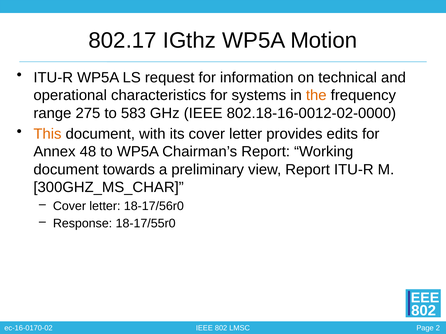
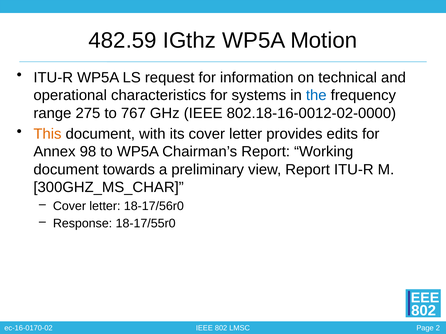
802.17: 802.17 -> 482.59
the colour: orange -> blue
583: 583 -> 767
48: 48 -> 98
